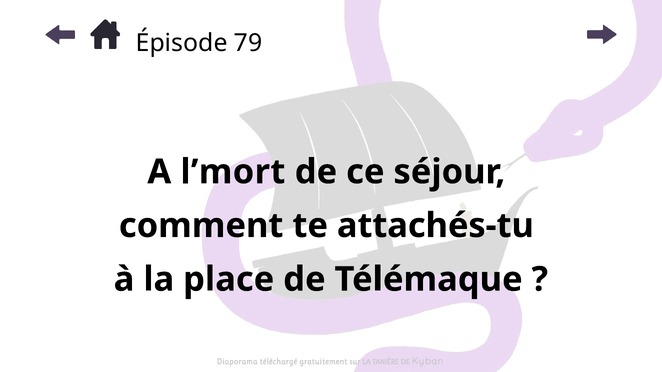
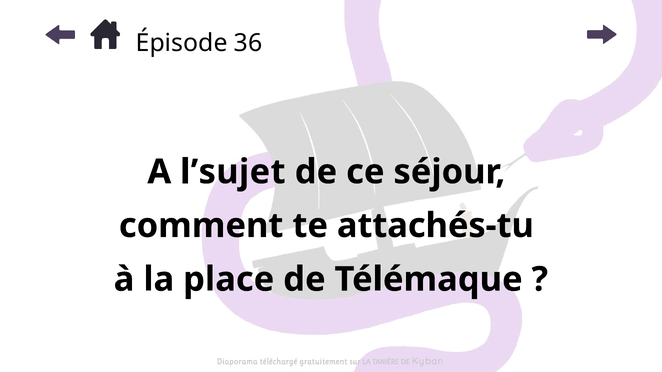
79: 79 -> 36
l’mort: l’mort -> l’sujet
